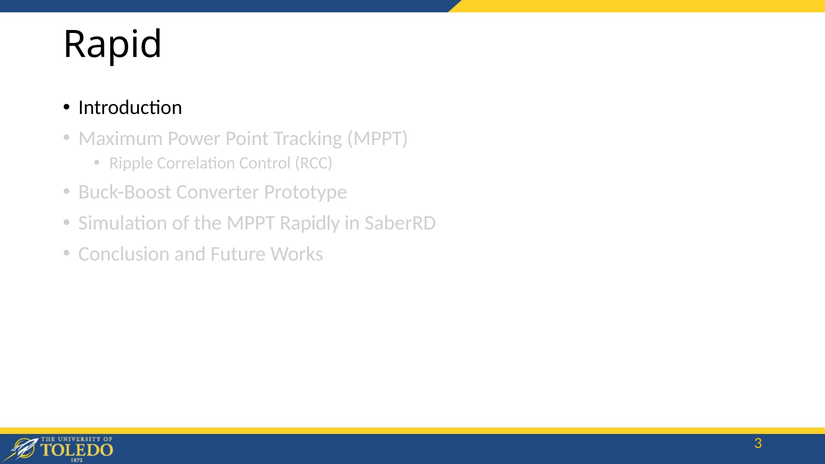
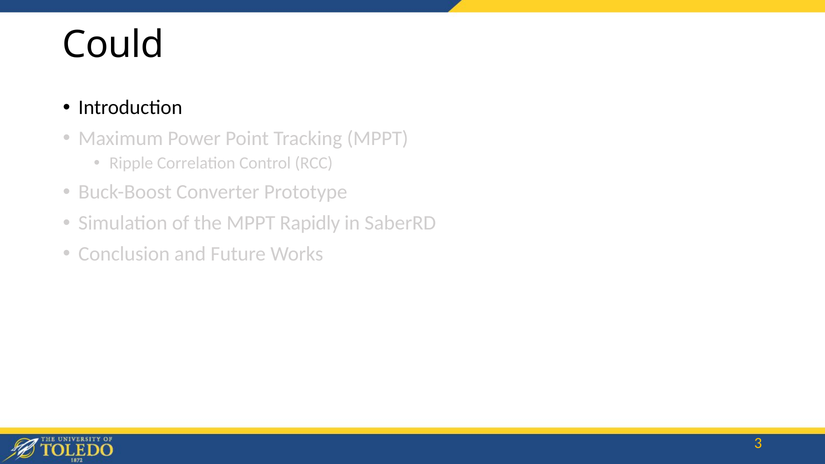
Rapid: Rapid -> Could
